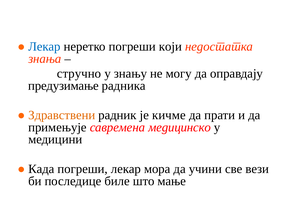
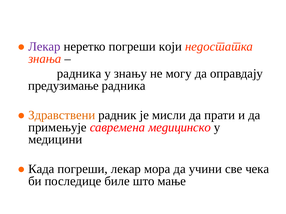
Лекар at (44, 47) colour: blue -> purple
стручно at (79, 74): стручно -> радника
кичме: кичме -> мисли
вези: вези -> чека
